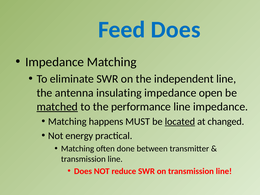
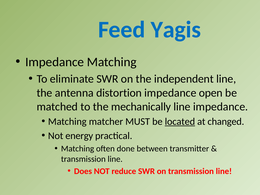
Feed Does: Does -> Yagis
insulating: insulating -> distortion
matched underline: present -> none
performance: performance -> mechanically
happens: happens -> matcher
